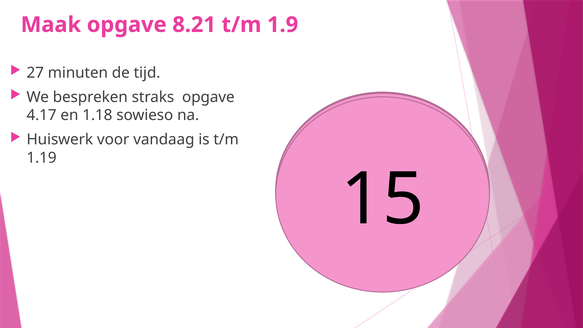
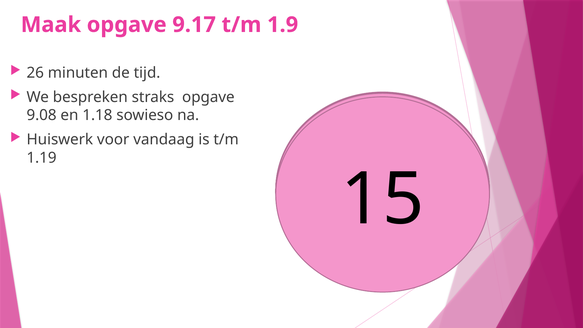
8.21: 8.21 -> 9.17
27: 27 -> 26
4.17: 4.17 -> 9.08
